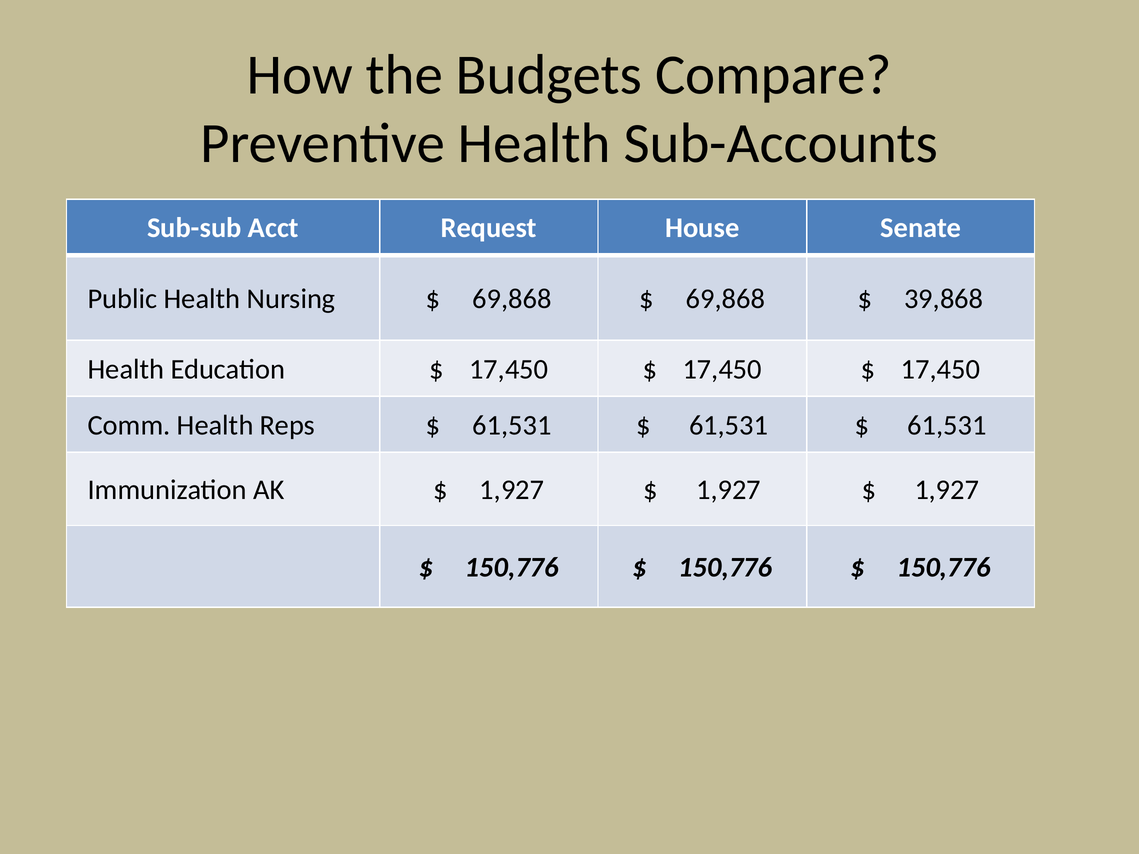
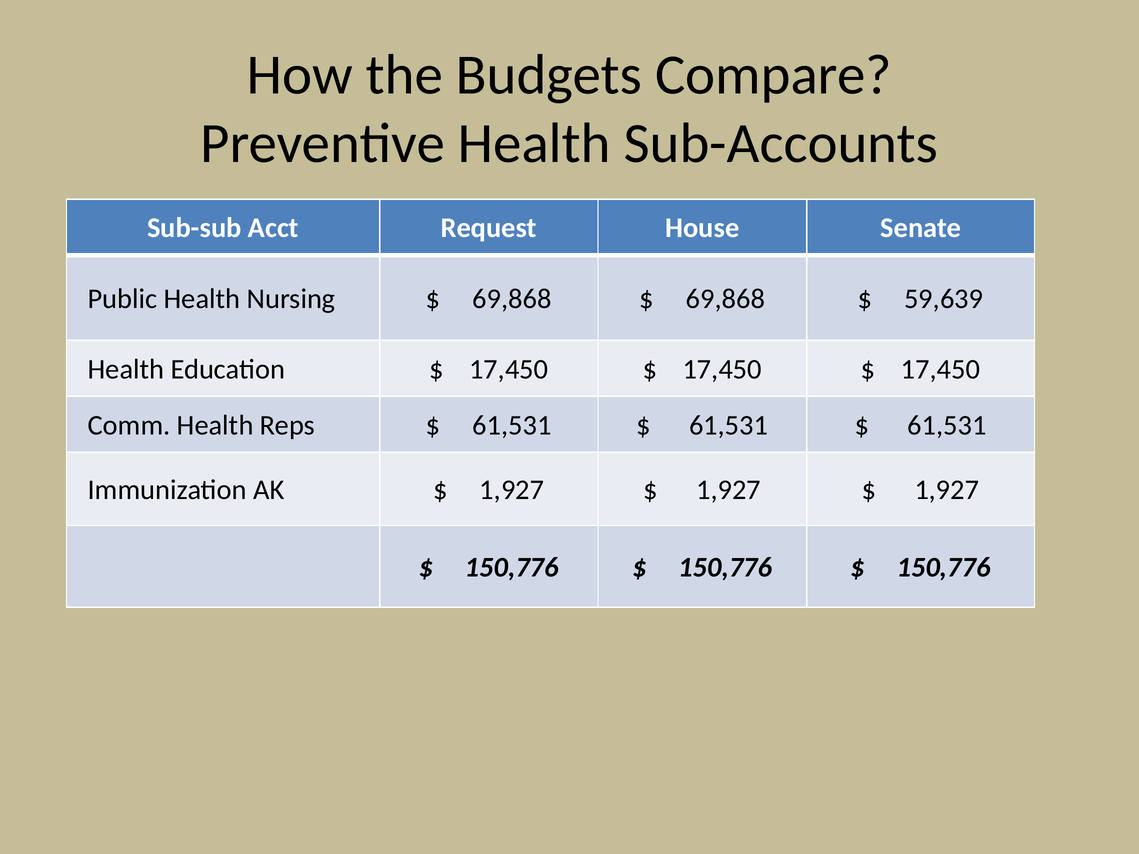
39,868: 39,868 -> 59,639
